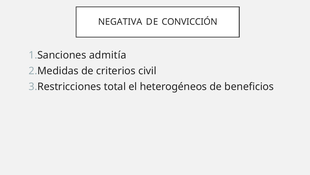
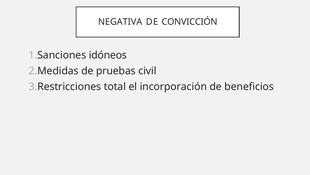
admitía: admitía -> idóneos
criterios: criterios -> pruebas
heterogéneos: heterogéneos -> incorporación
